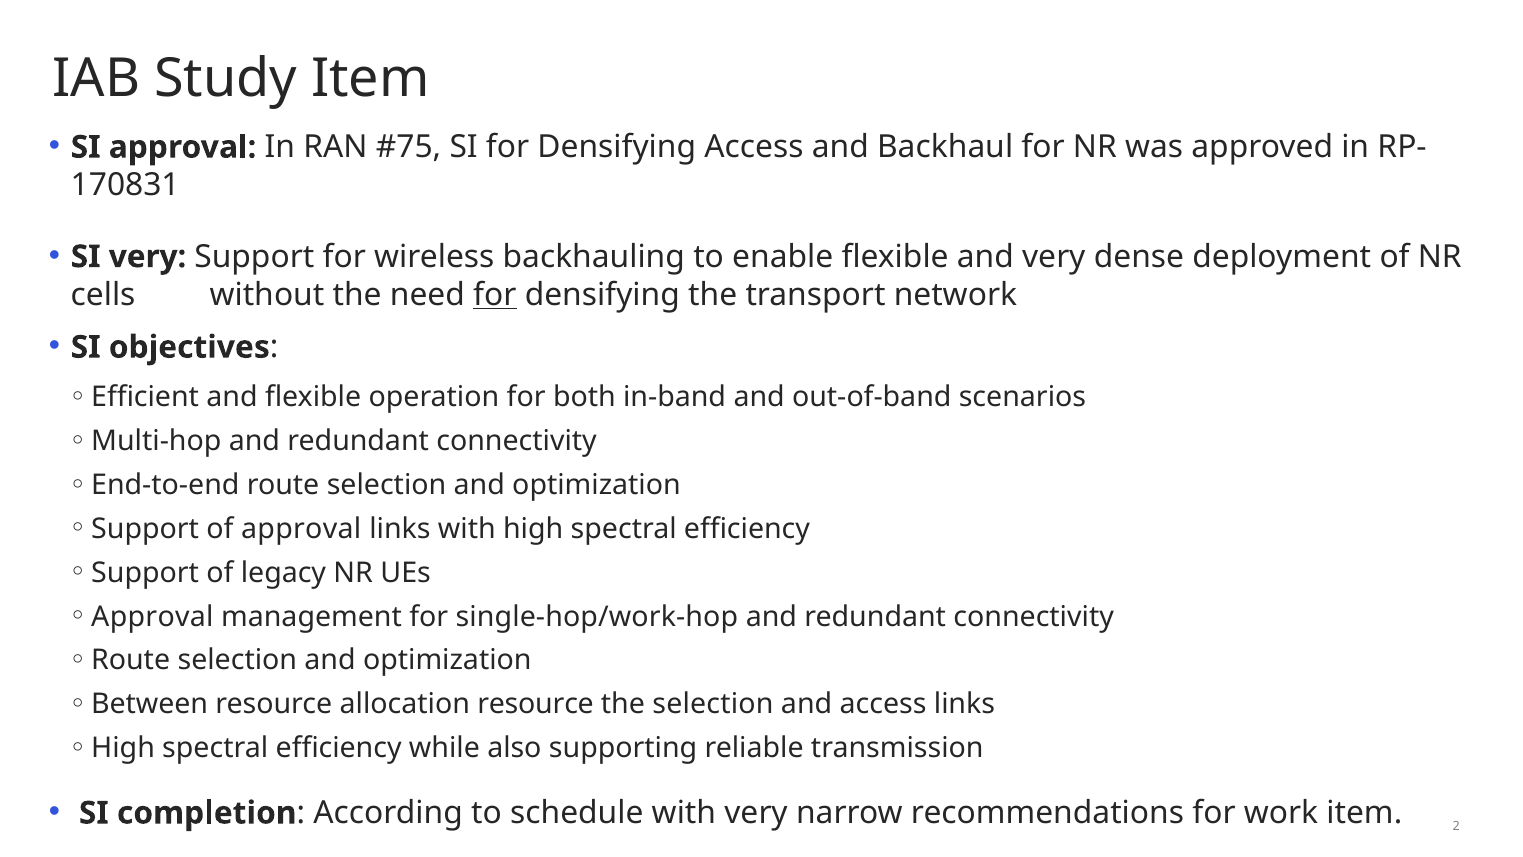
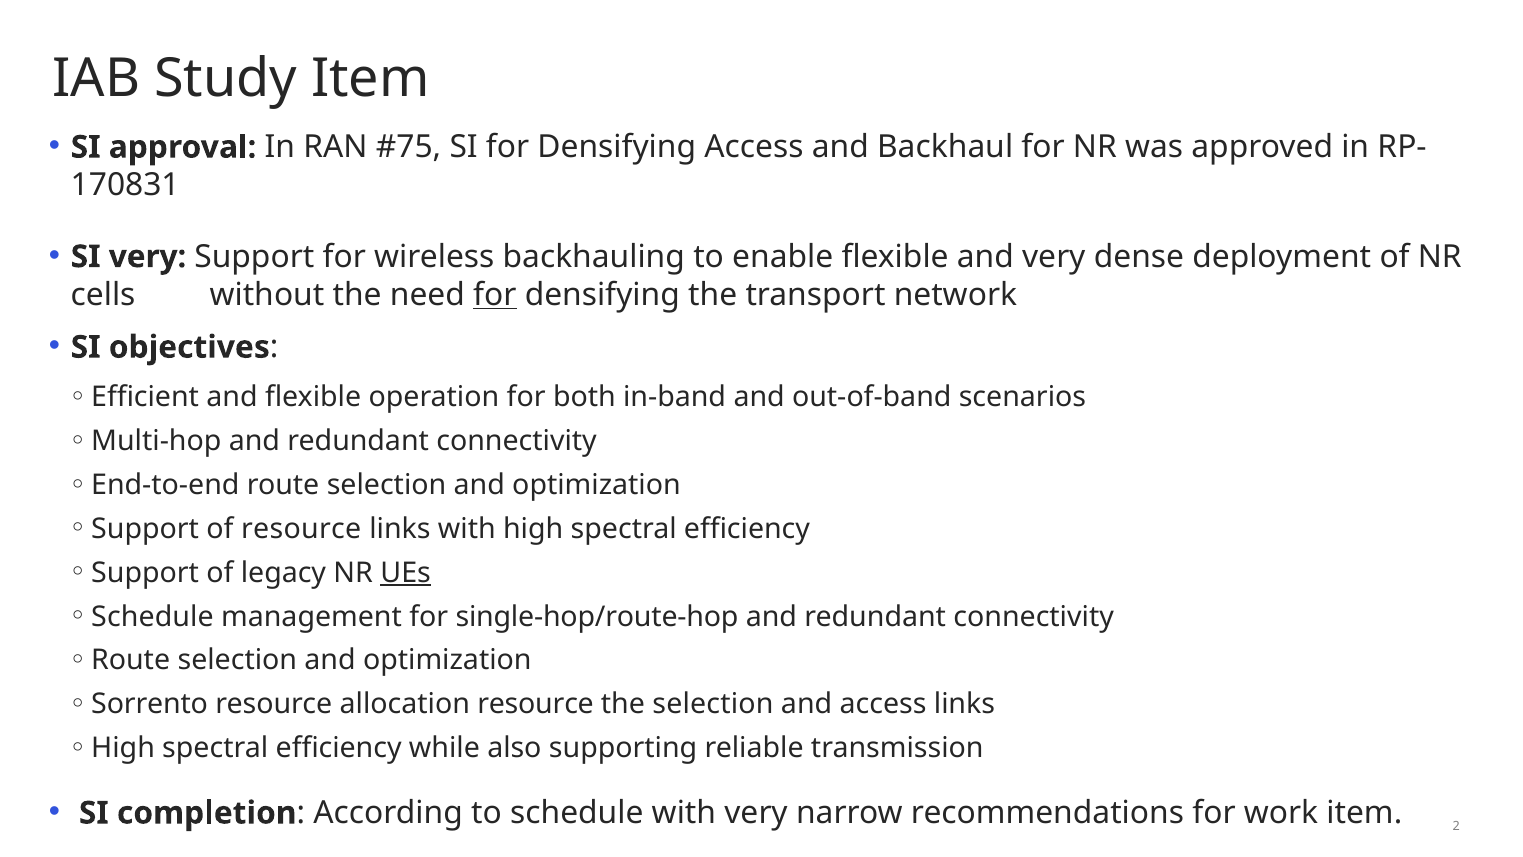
of approval: approval -> resource
UEs underline: none -> present
Approval at (152, 616): Approval -> Schedule
single-hop/work-hop: single-hop/work-hop -> single-hop/route-hop
Between: Between -> Sorrento
